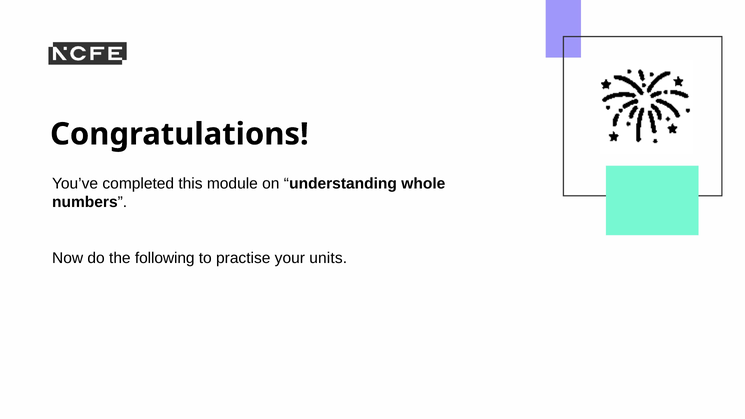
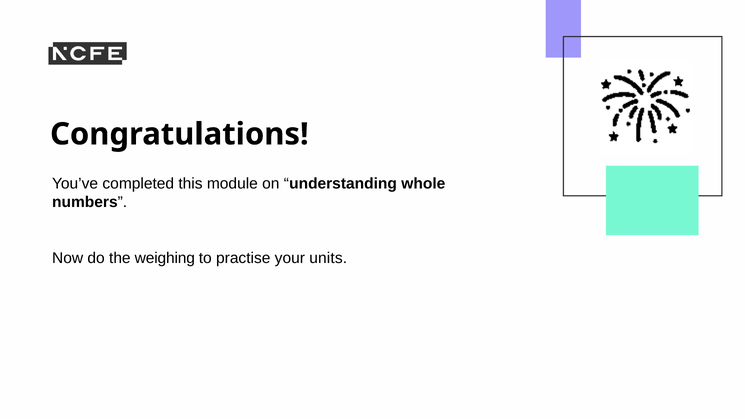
following: following -> weighing
